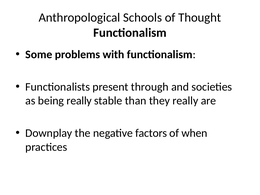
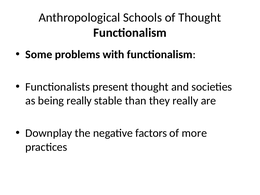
present through: through -> thought
when: when -> more
